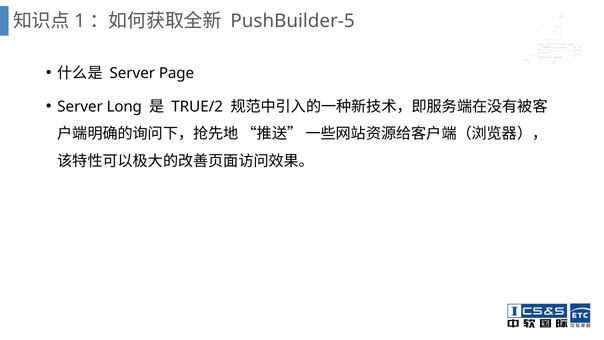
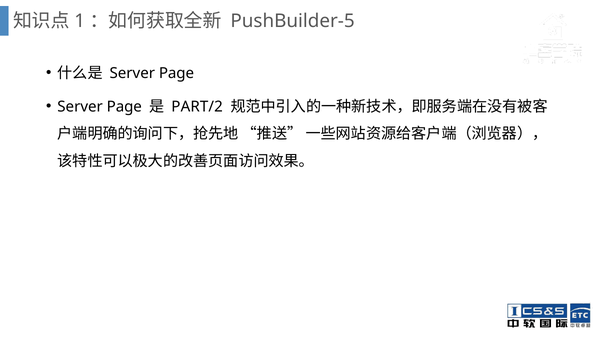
Long at (124, 107): Long -> Page
TRUE/2: TRUE/2 -> PART/2
